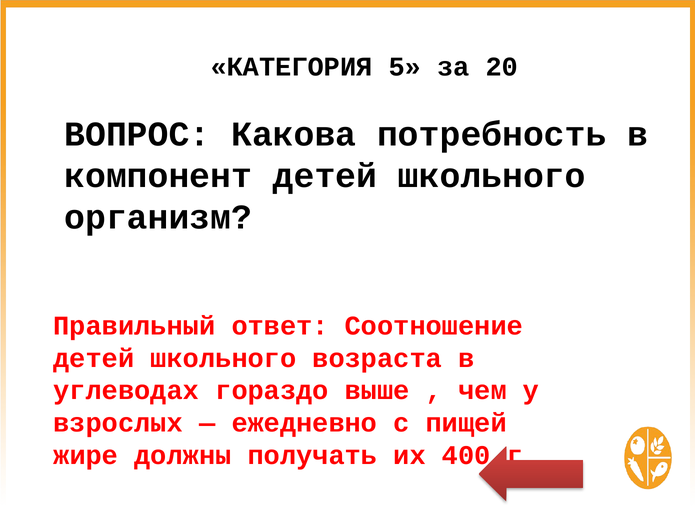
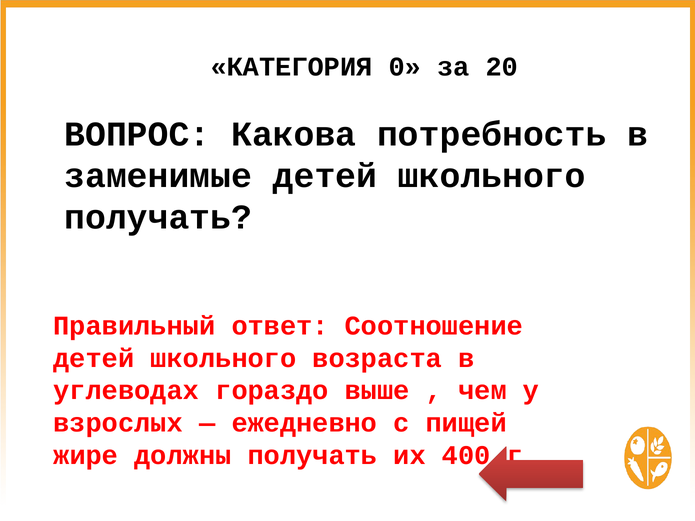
5: 5 -> 0
компонент: компонент -> заменимые
организм at (158, 218): организм -> получать
